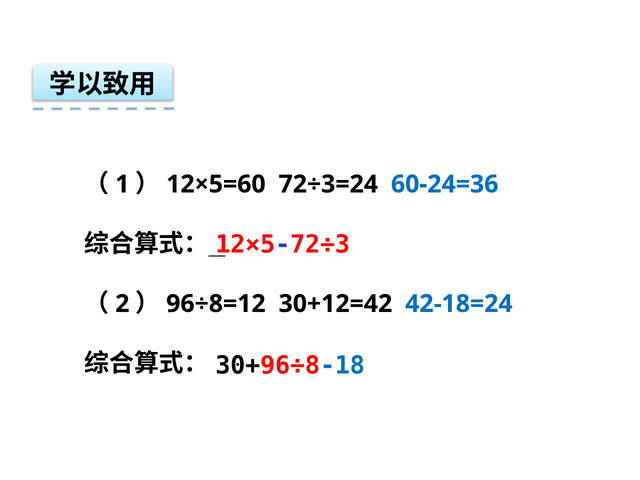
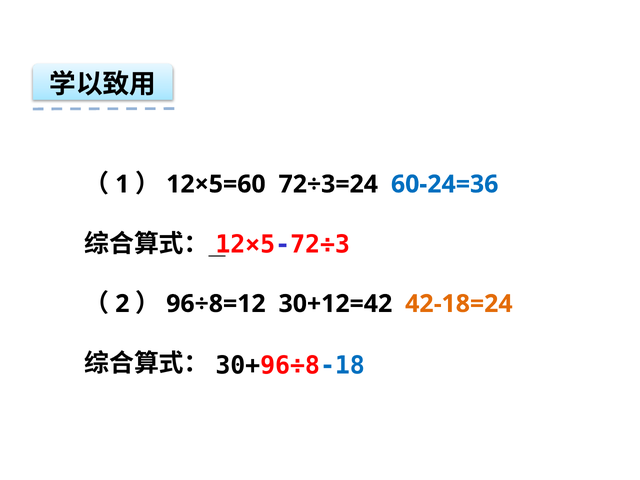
42-18=24 colour: blue -> orange
